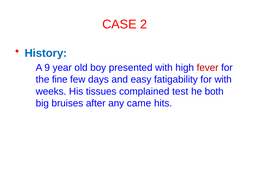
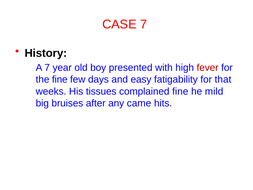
CASE 2: 2 -> 7
History colour: blue -> black
A 9: 9 -> 7
for with: with -> that
complained test: test -> fine
both: both -> mild
